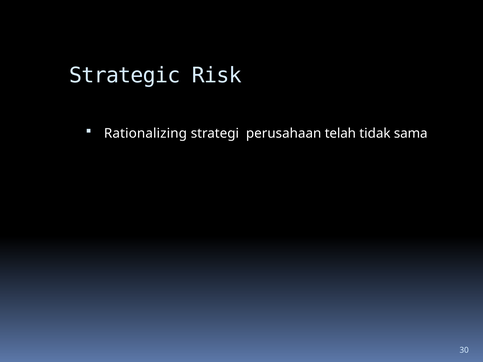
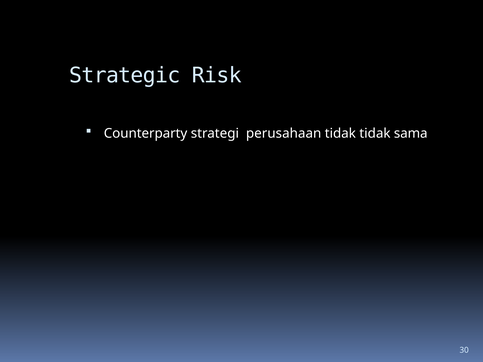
Rationalizing: Rationalizing -> Counterparty
perusahaan telah: telah -> tidak
